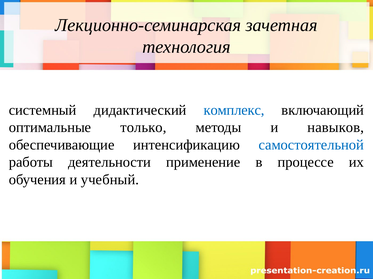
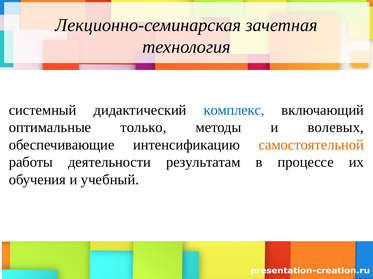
навыков: навыков -> волевых
самостоятельной colour: blue -> orange
применение: применение -> результатам
